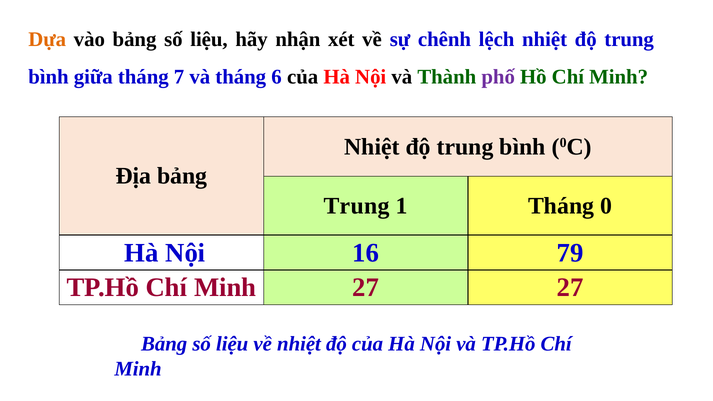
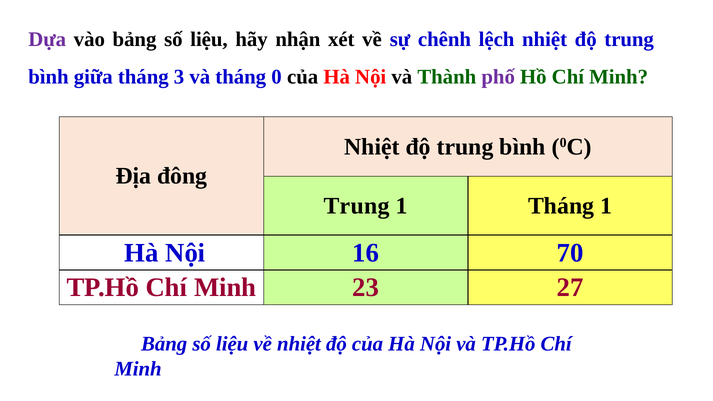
Dựa colour: orange -> purple
7: 7 -> 3
6: 6 -> 0
Địa bảng: bảng -> đông
Tháng 0: 0 -> 1
79: 79 -> 70
Minh 27: 27 -> 23
